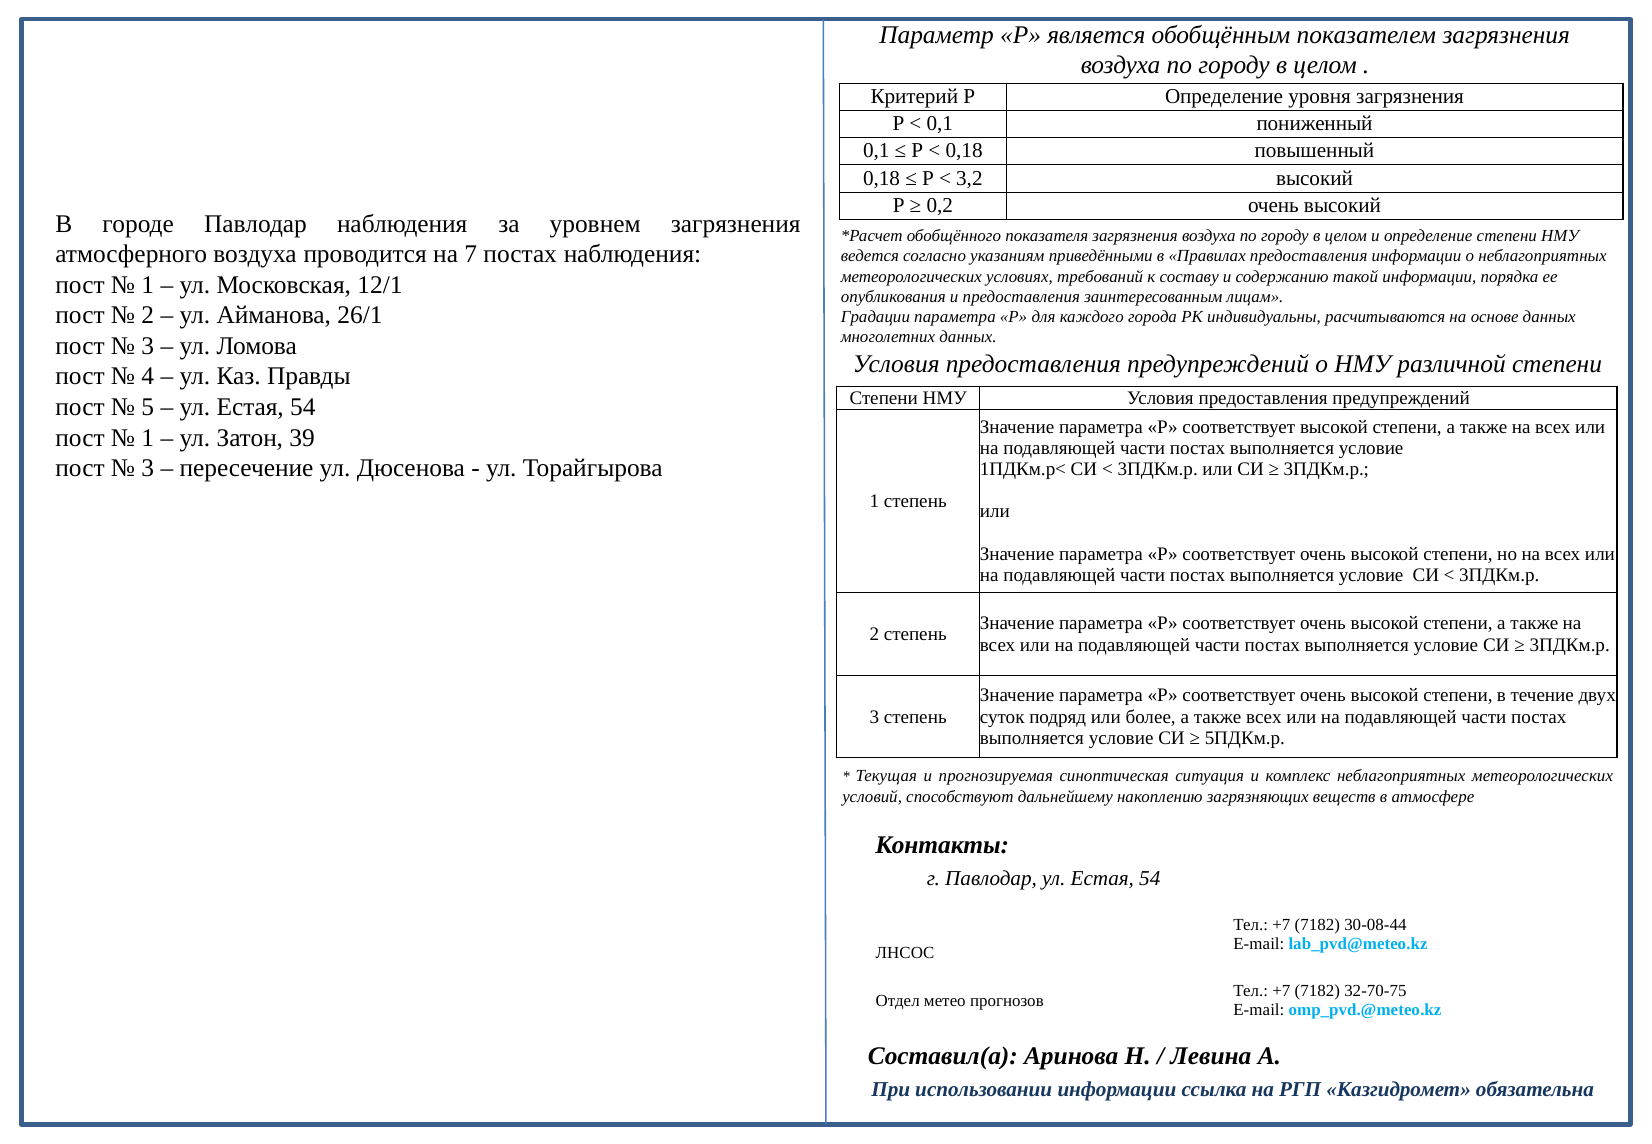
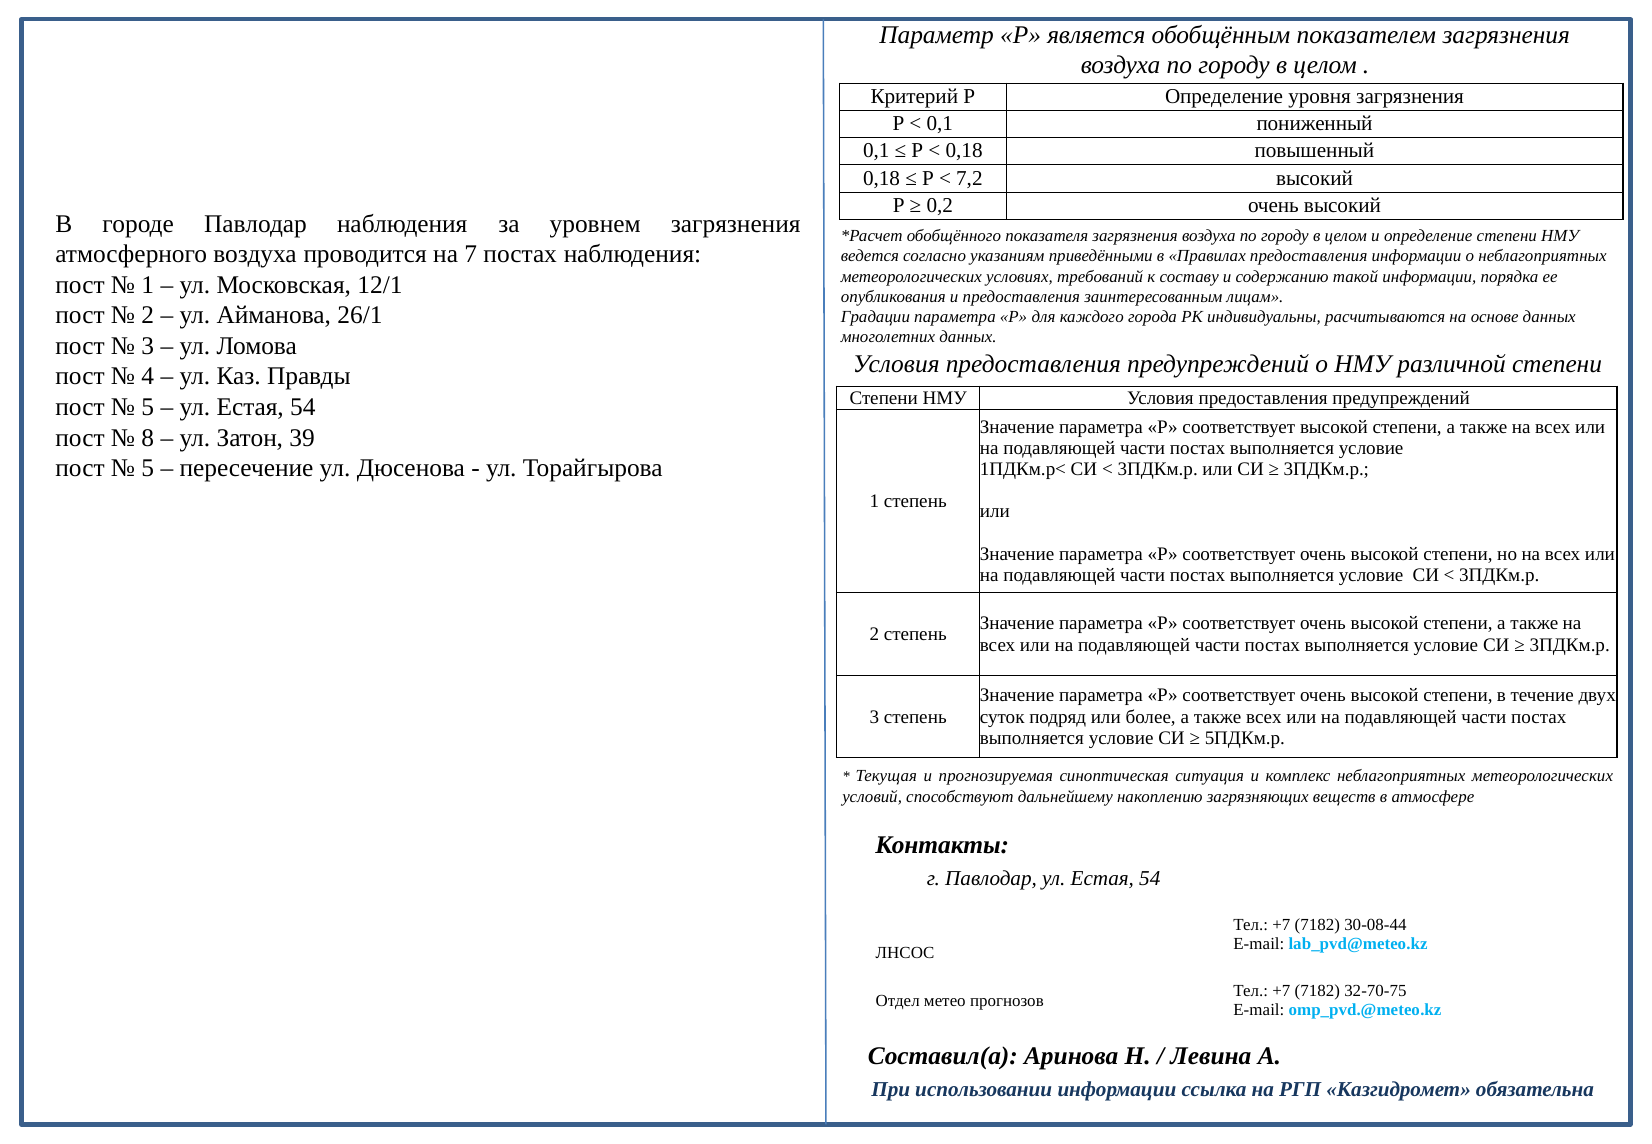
3,2: 3,2 -> 7,2
1 at (148, 438): 1 -> 8
3 at (148, 468): 3 -> 5
